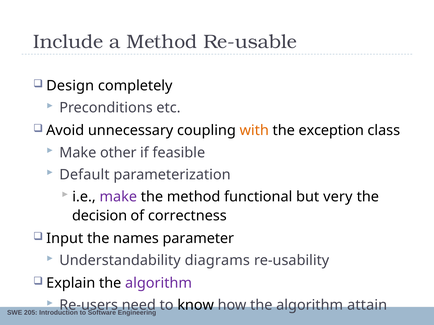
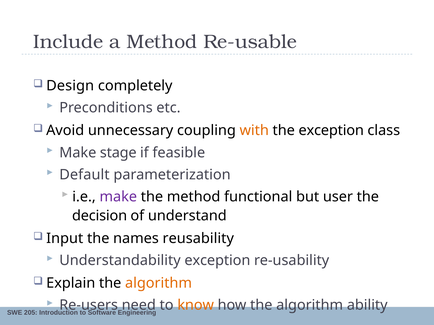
other: other -> stage
very: very -> user
correctness: correctness -> understand
parameter: parameter -> reusability
Understandability diagrams: diagrams -> exception
algorithm at (159, 284) colour: purple -> orange
know colour: black -> orange
attain: attain -> ability
